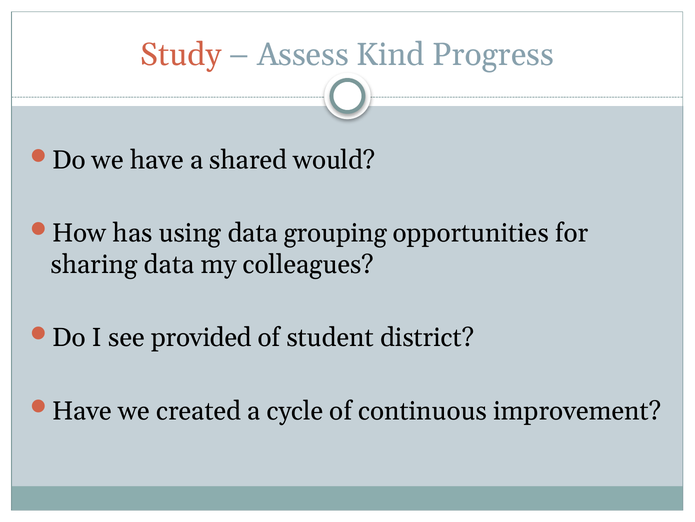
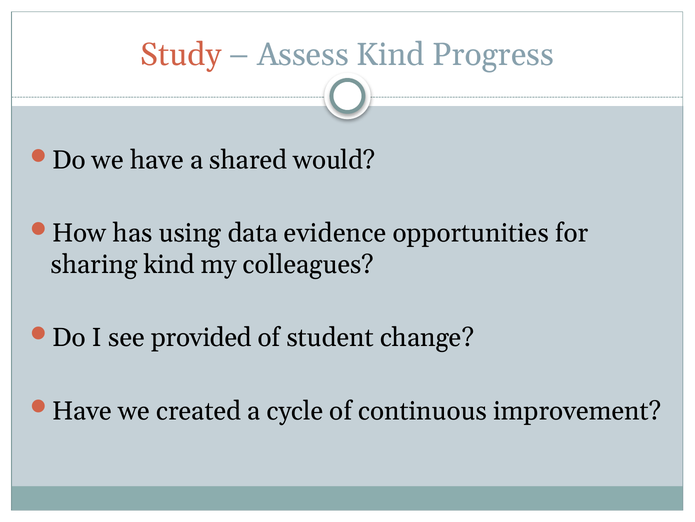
grouping: grouping -> evidence
sharing data: data -> kind
district: district -> change
